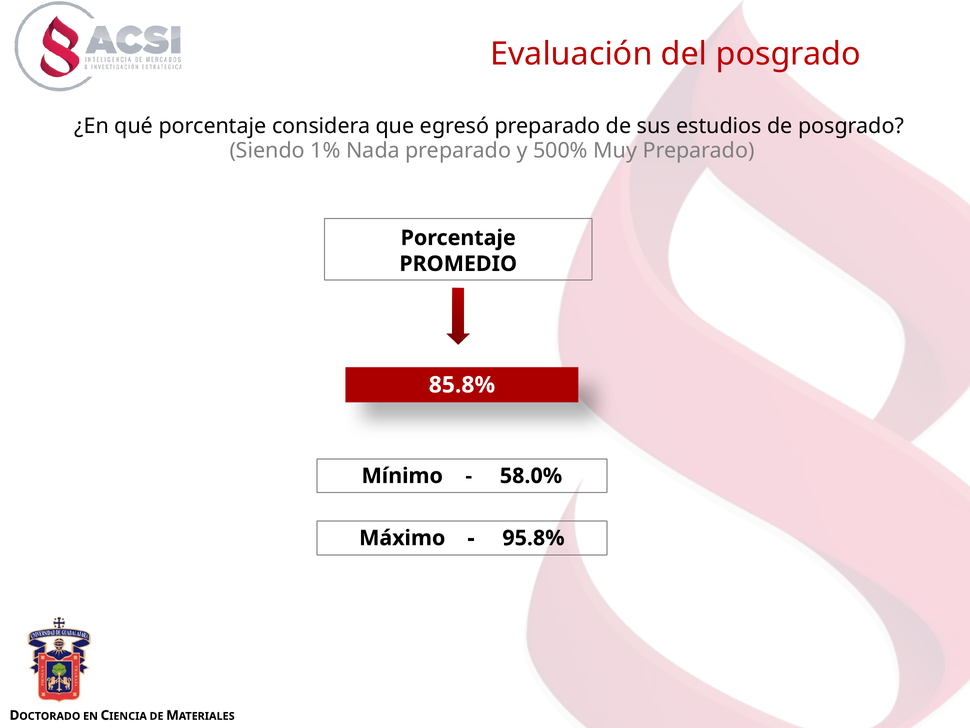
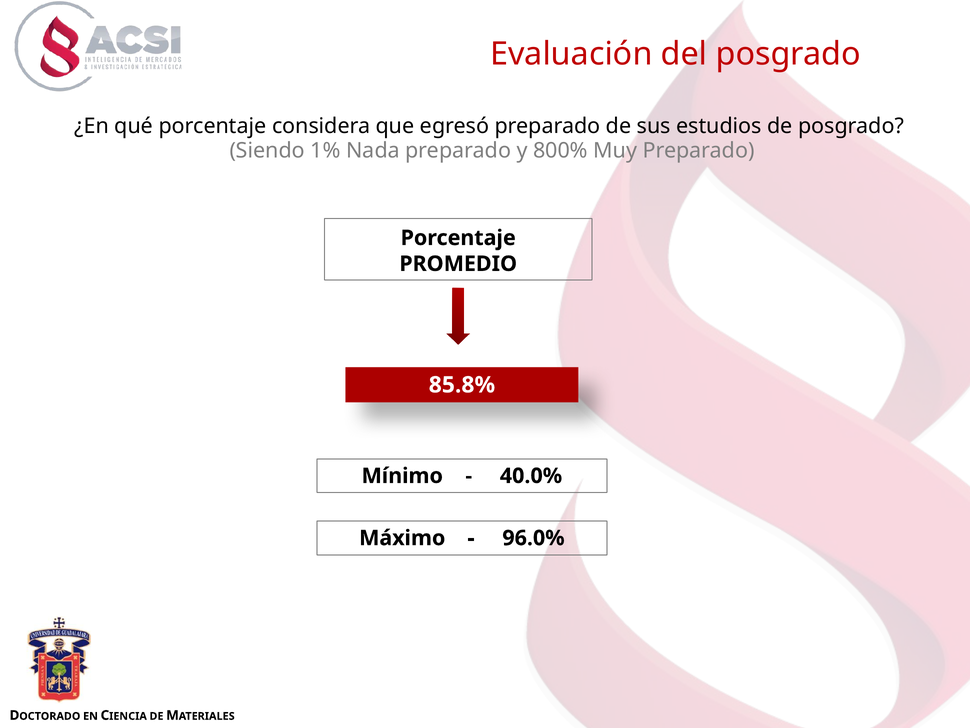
500%: 500% -> 800%
58.0%: 58.0% -> 40.0%
95.8%: 95.8% -> 96.0%
